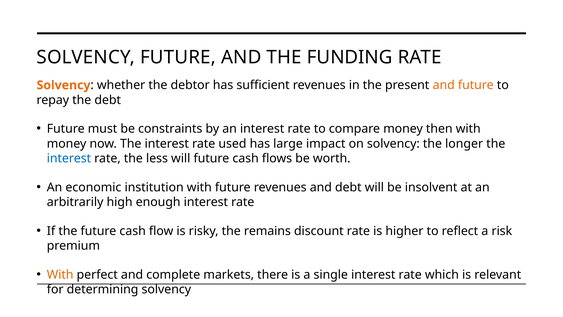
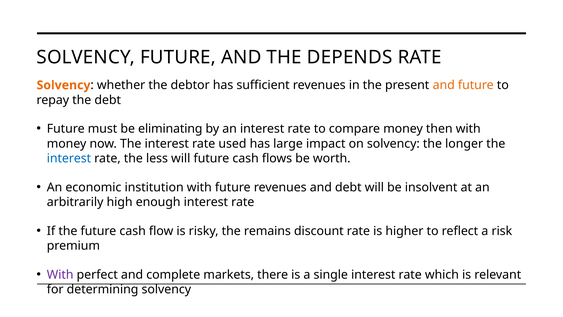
FUNDING: FUNDING -> DEPENDS
constraints: constraints -> eliminating
With at (60, 274) colour: orange -> purple
